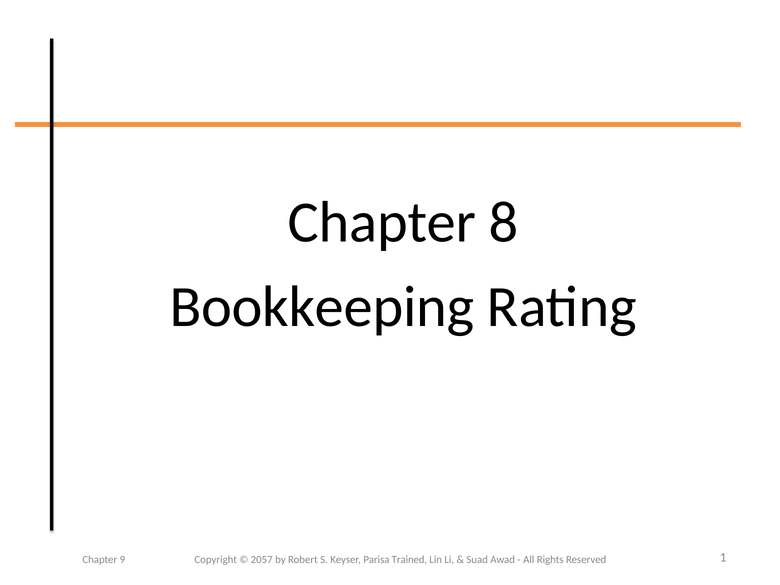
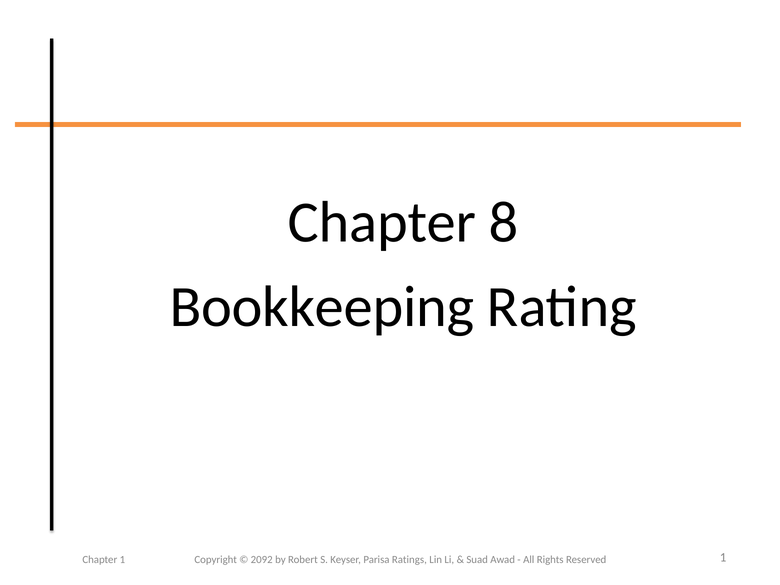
Chapter 9: 9 -> 1
2057: 2057 -> 2092
Trained: Trained -> Ratings
